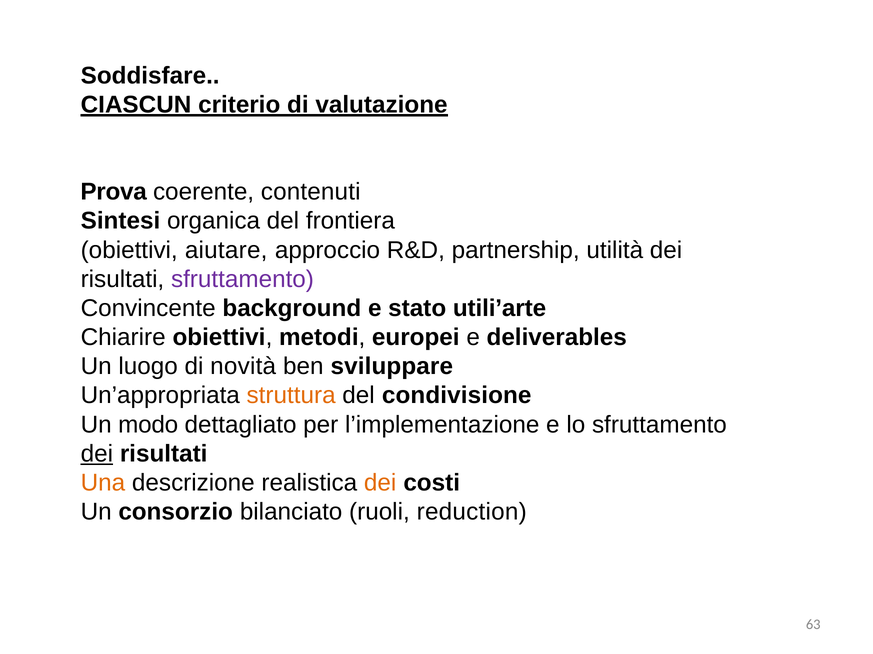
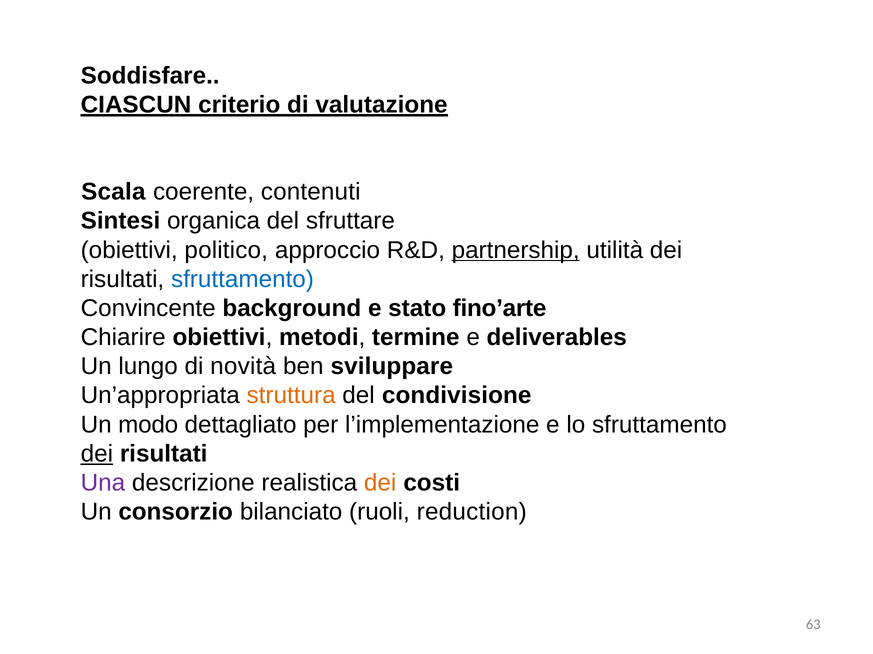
Prova: Prova -> Scala
frontiera: frontiera -> sfruttare
aiutare: aiutare -> politico
partnership underline: none -> present
sfruttamento at (242, 279) colour: purple -> blue
utili’arte: utili’arte -> fino’arte
europei: europei -> termine
luogo: luogo -> lungo
Una colour: orange -> purple
